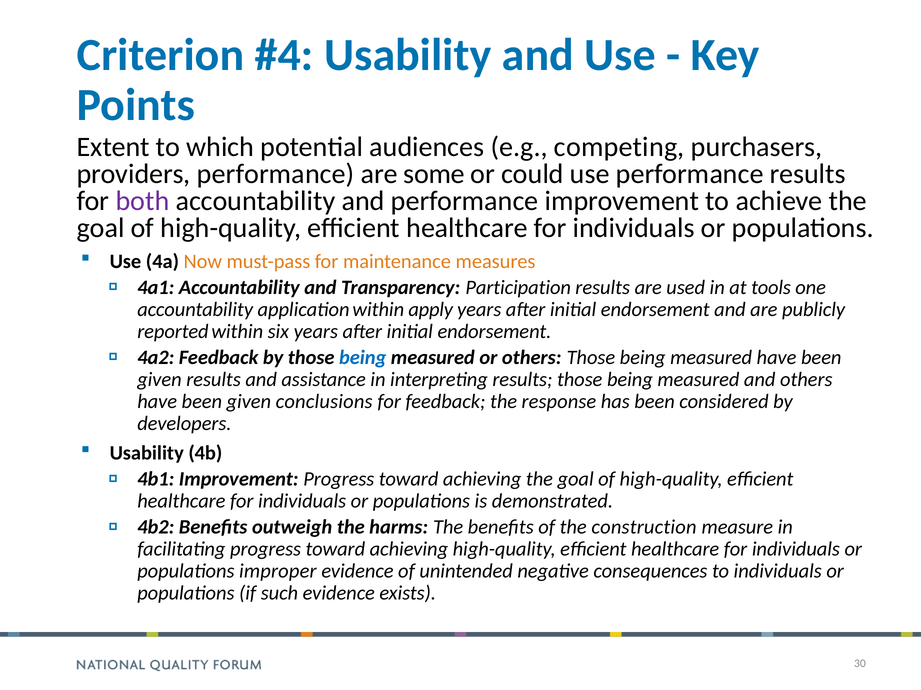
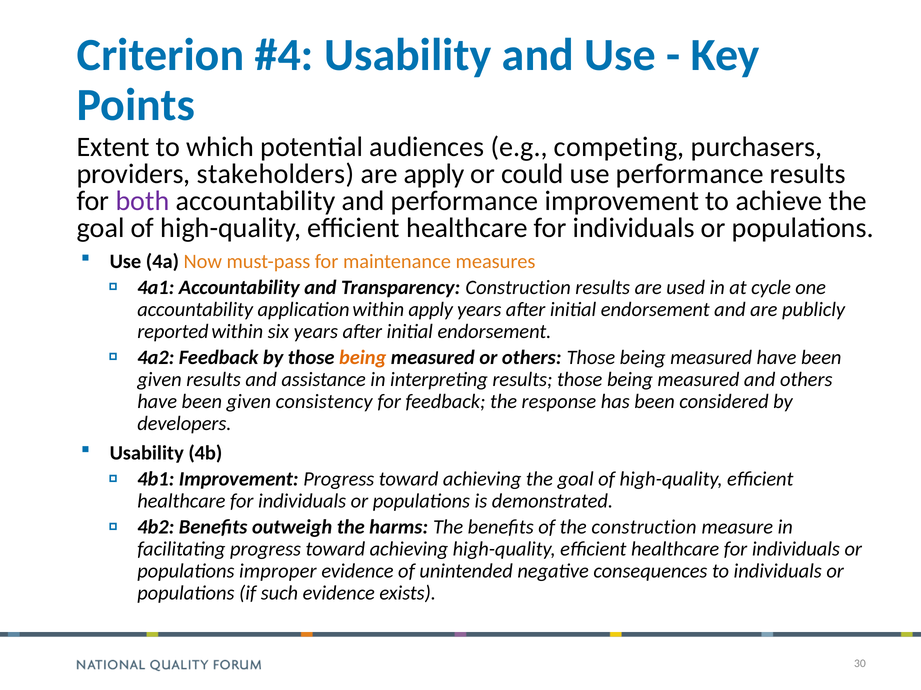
providers performance: performance -> stakeholders
are some: some -> apply
Transparency Participation: Participation -> Construction
tools: tools -> cycle
being at (363, 358) colour: blue -> orange
conclusions: conclusions -> consistency
